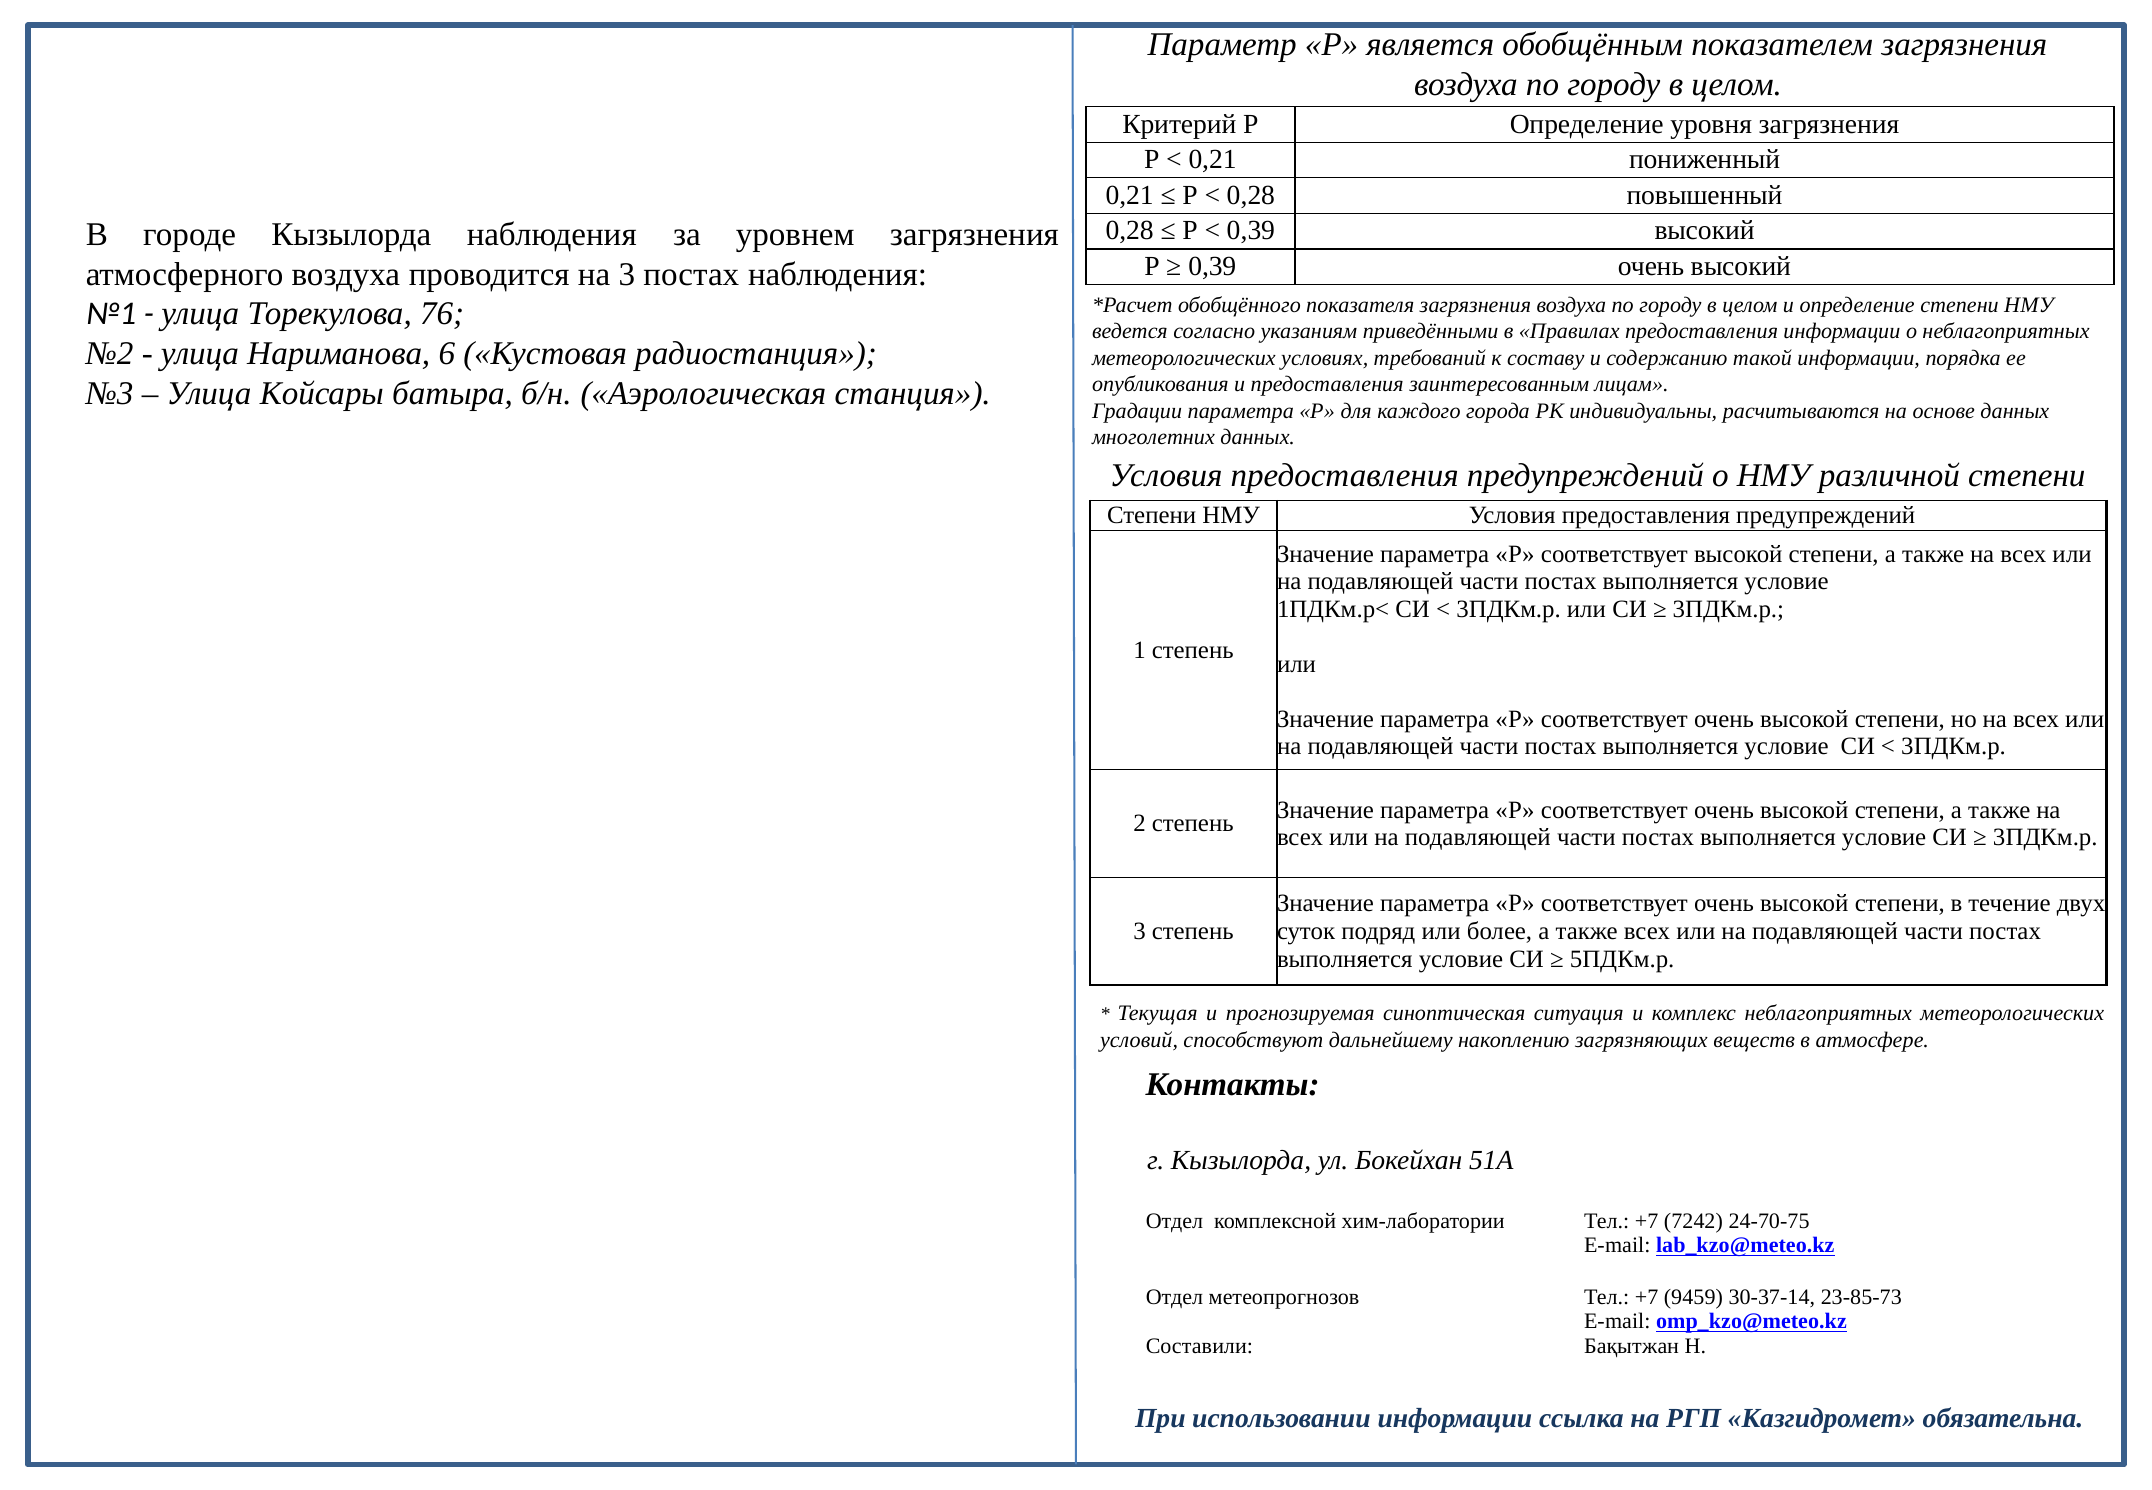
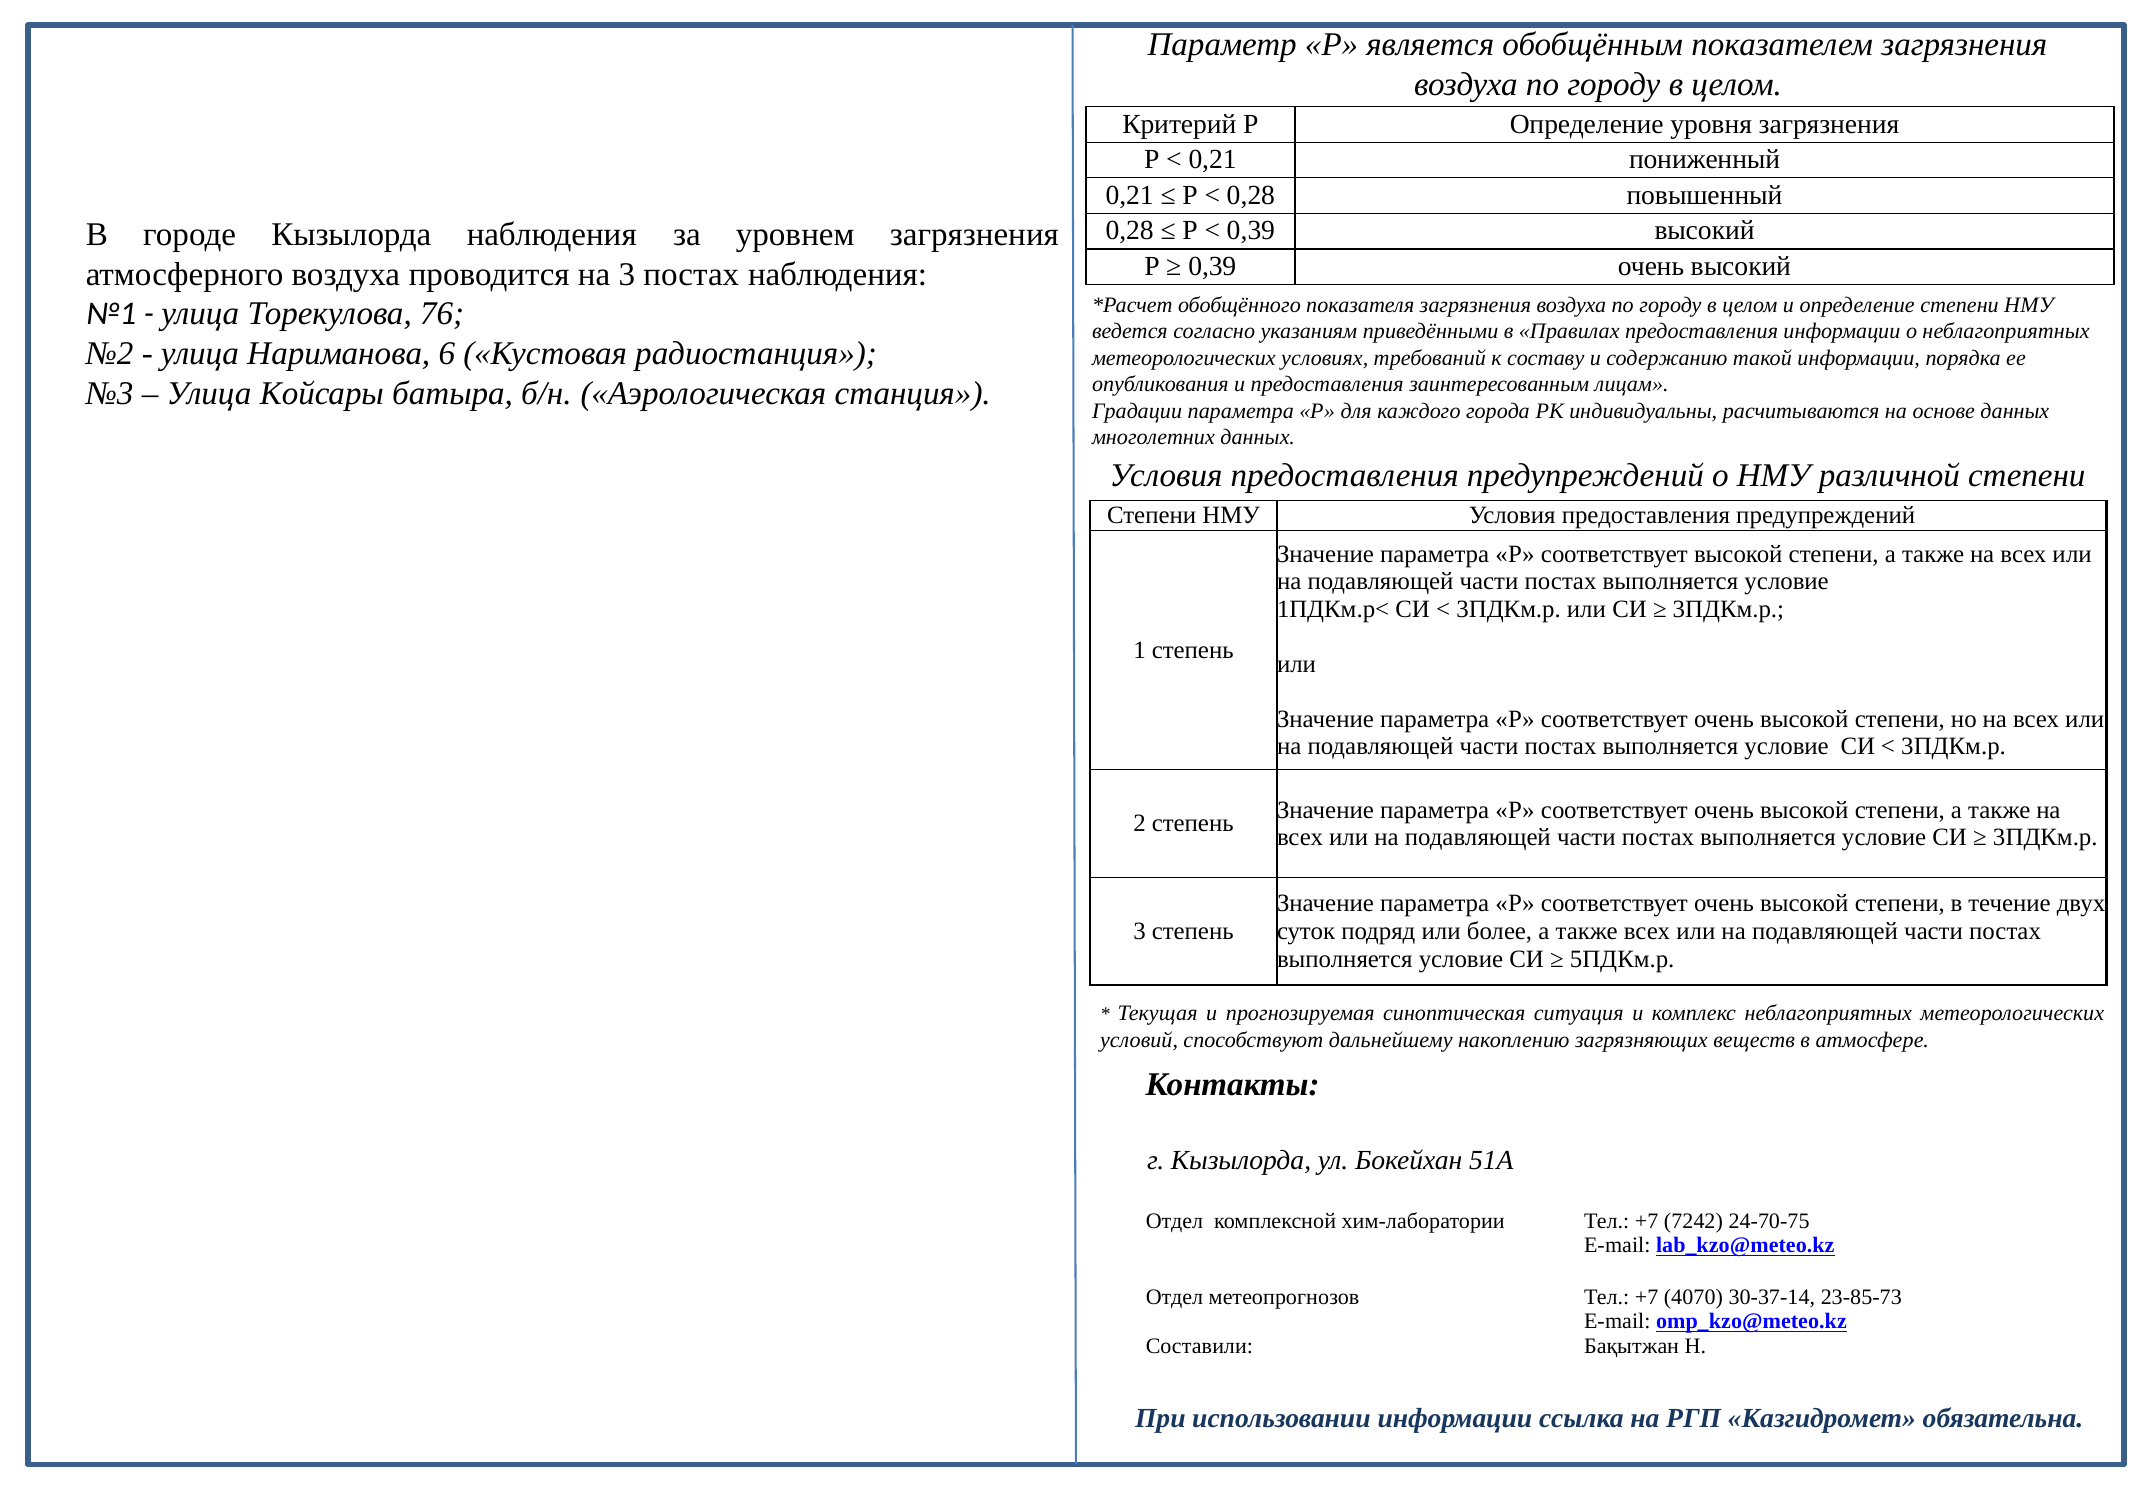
9459: 9459 -> 4070
